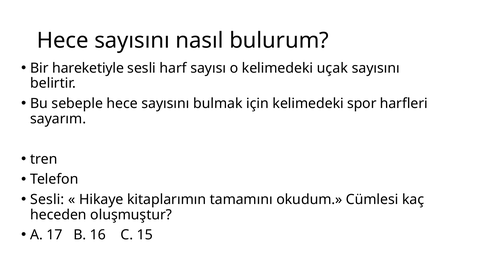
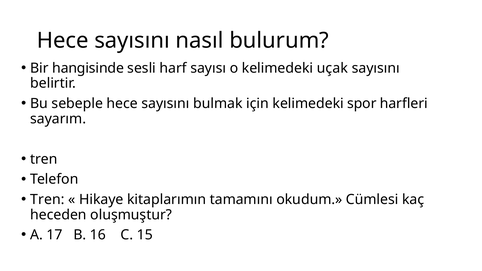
hareketiyle: hareketiyle -> hangisinde
Sesli at (47, 200): Sesli -> Tren
